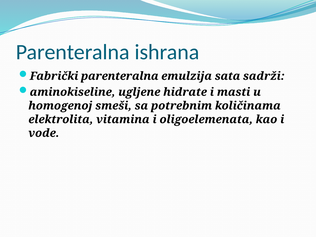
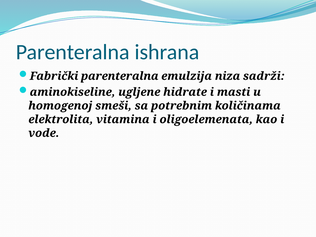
sata: sata -> niza
